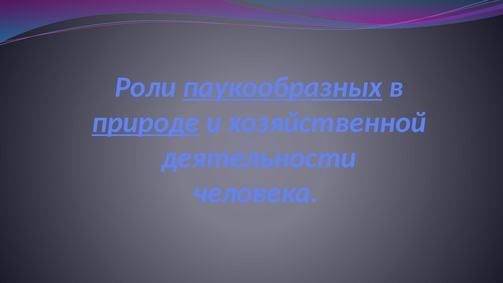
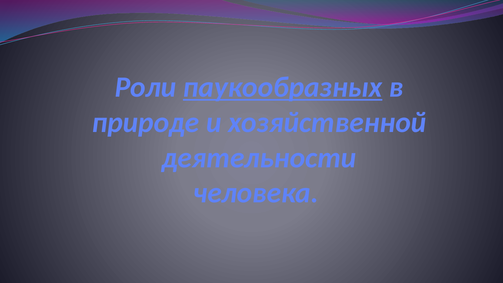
природе underline: present -> none
